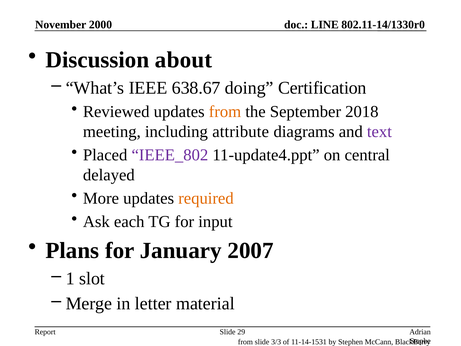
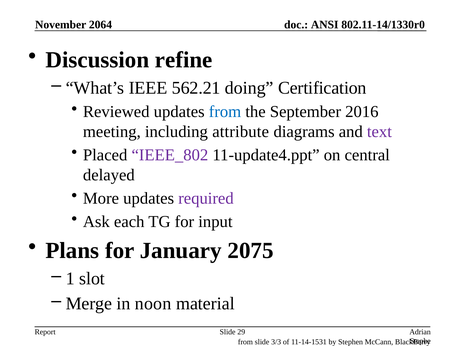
2000: 2000 -> 2064
LINE: LINE -> ANSI
about: about -> refine
638.67: 638.67 -> 562.21
from at (225, 112) colour: orange -> blue
2018: 2018 -> 2016
required colour: orange -> purple
2007: 2007 -> 2075
letter: letter -> noon
